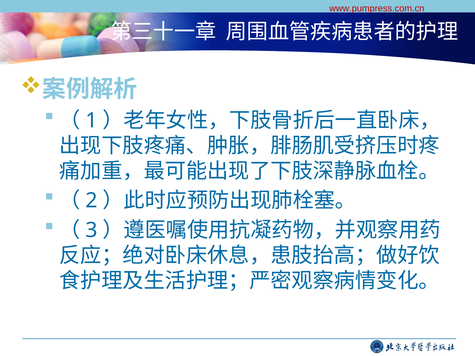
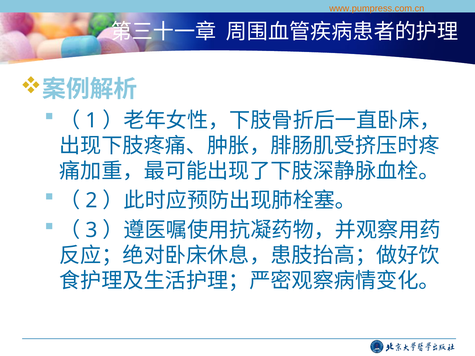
www.pumpress.com.cn colour: red -> orange
